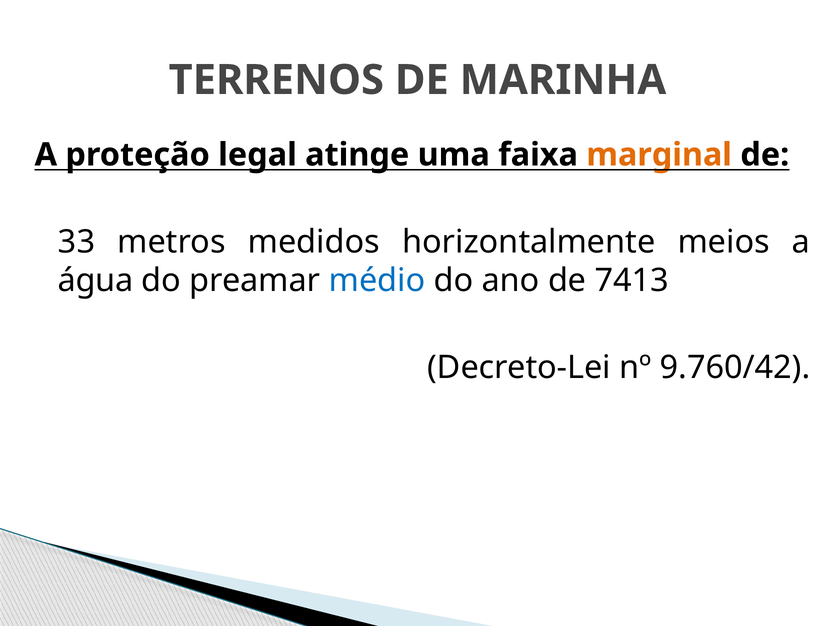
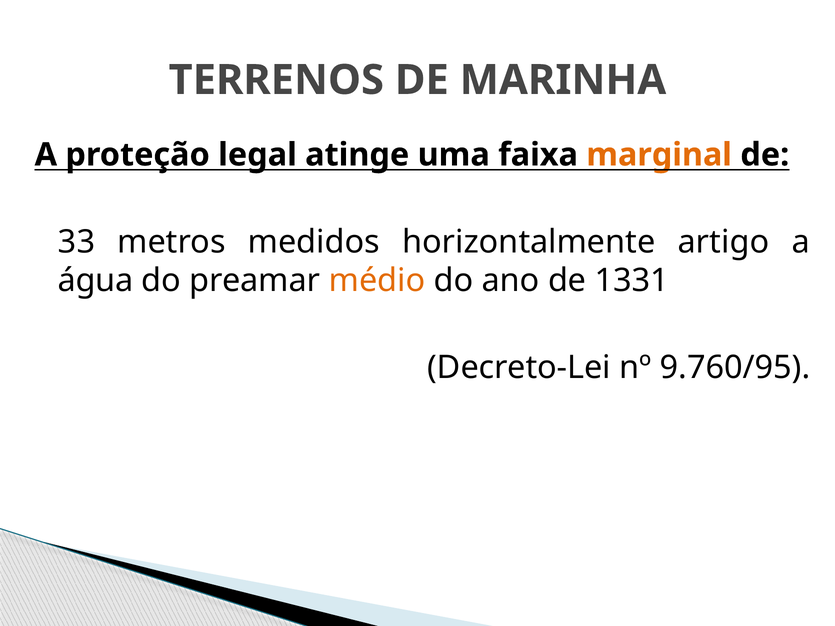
meios: meios -> artigo
médio colour: blue -> orange
7413: 7413 -> 1331
9.760/42: 9.760/42 -> 9.760/95
